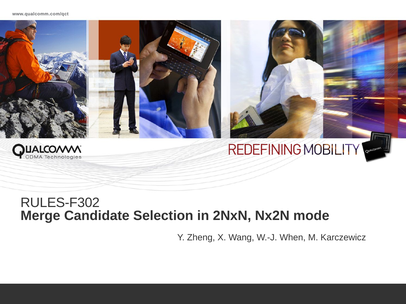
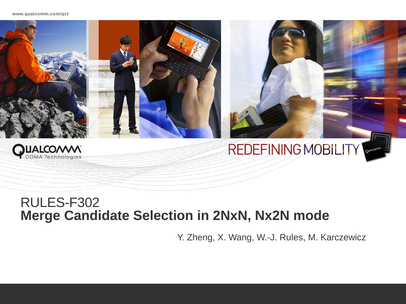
When: When -> Rules
